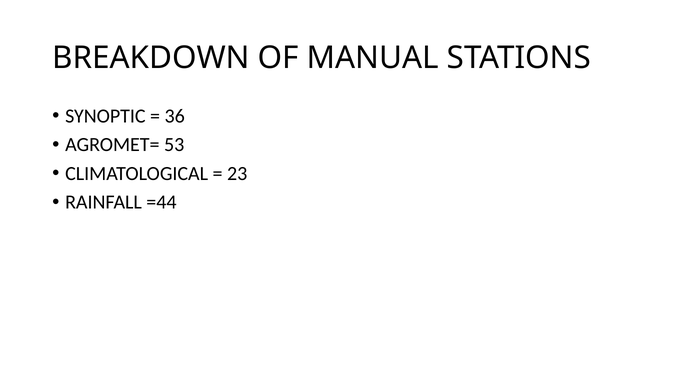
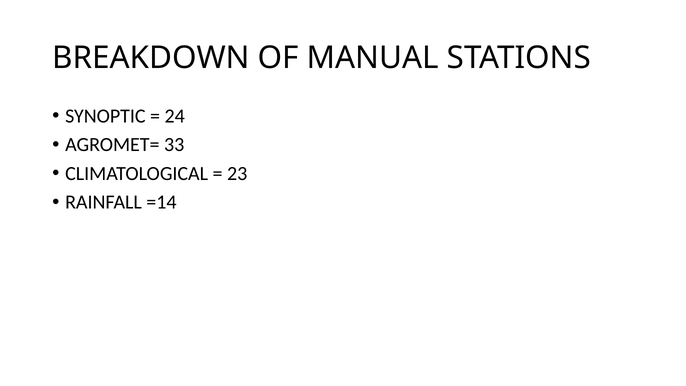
36: 36 -> 24
53: 53 -> 33
=44: =44 -> =14
